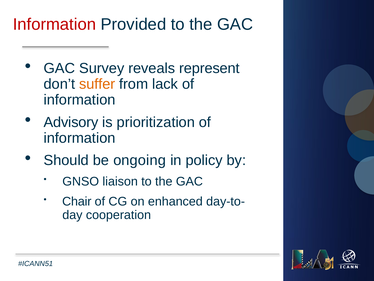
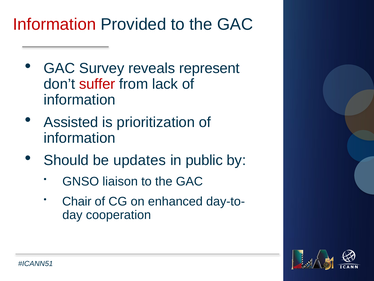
suffer colour: orange -> red
Advisory: Advisory -> Assisted
ongoing: ongoing -> updates
policy: policy -> public
